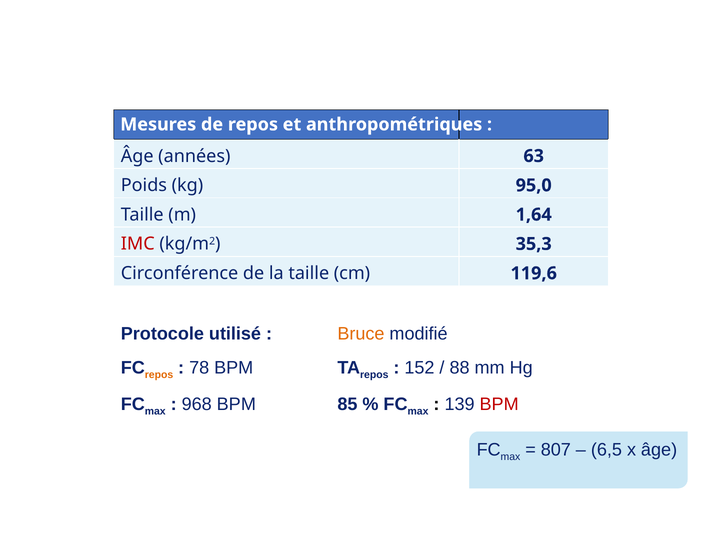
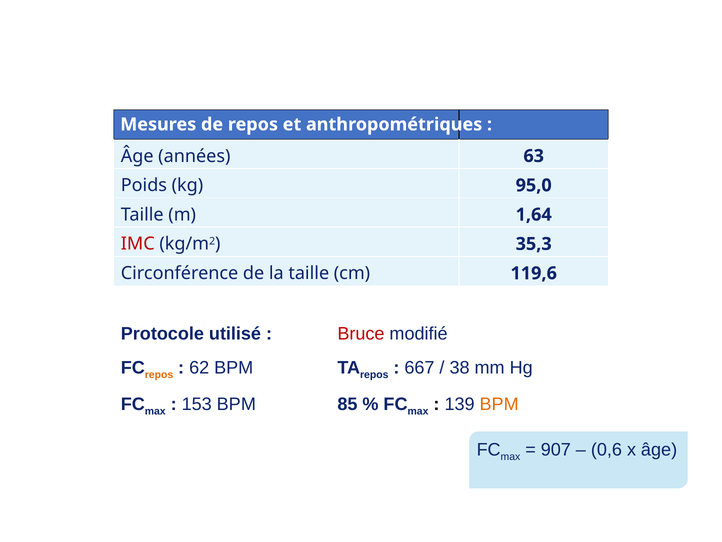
Bruce colour: orange -> red
78: 78 -> 62
152: 152 -> 667
88: 88 -> 38
968: 968 -> 153
BPM at (499, 404) colour: red -> orange
807: 807 -> 907
6,5: 6,5 -> 0,6
